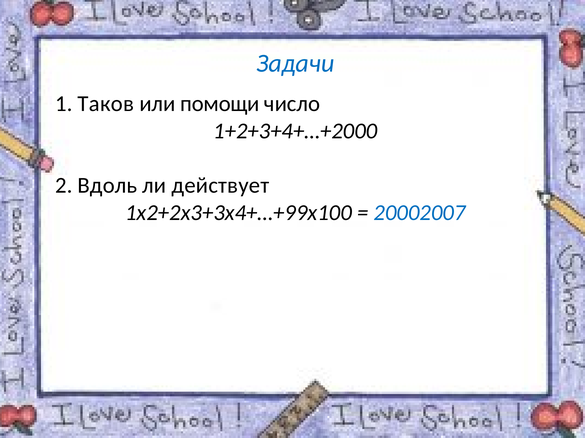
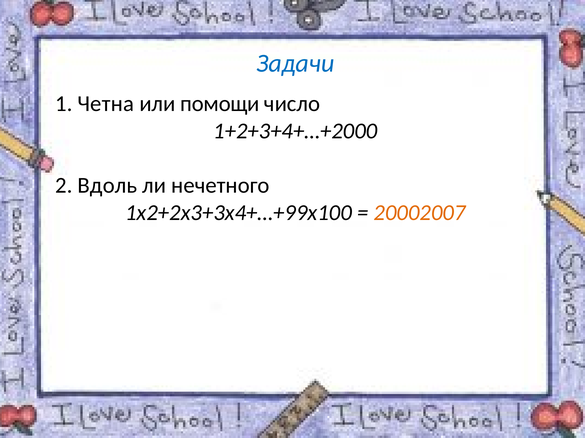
Таков: Таков -> Четна
действует: действует -> нечетного
20002007 colour: blue -> orange
